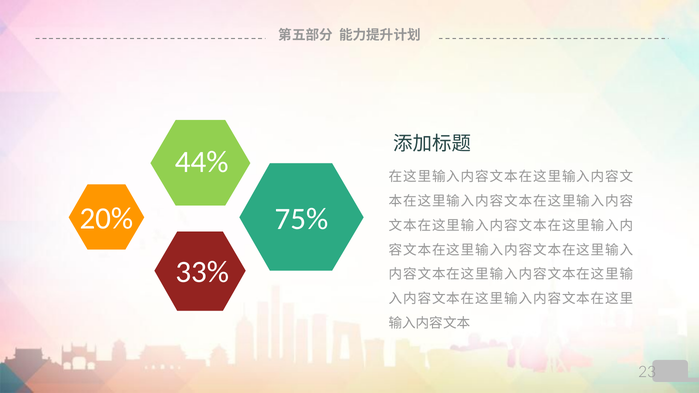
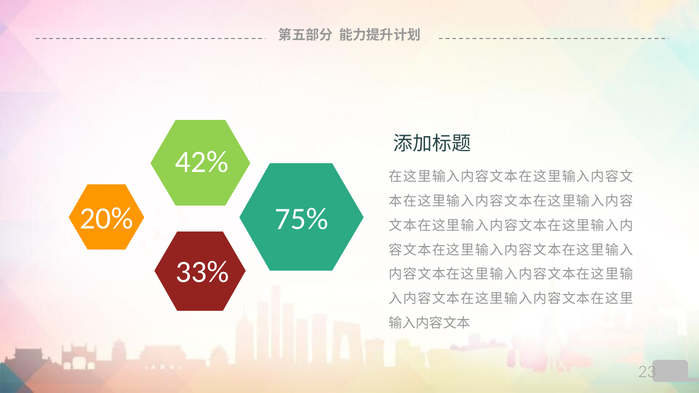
44%: 44% -> 42%
